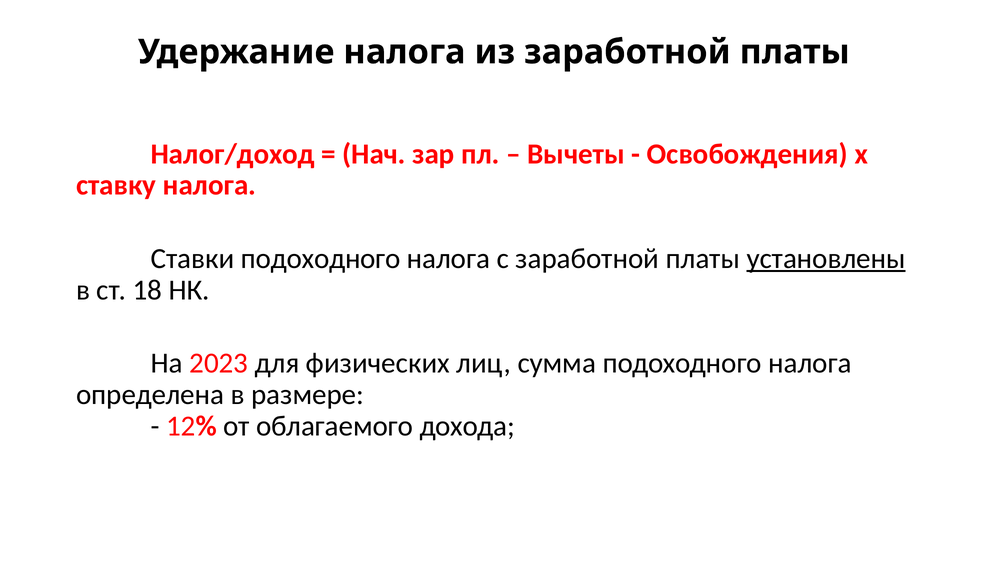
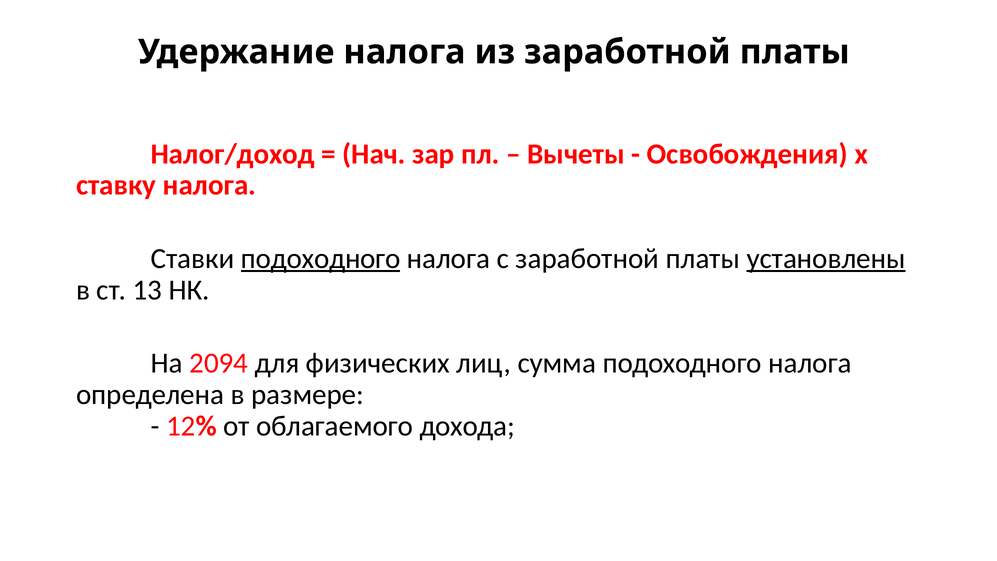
подоходного at (321, 258) underline: none -> present
18: 18 -> 13
2023: 2023 -> 2094
